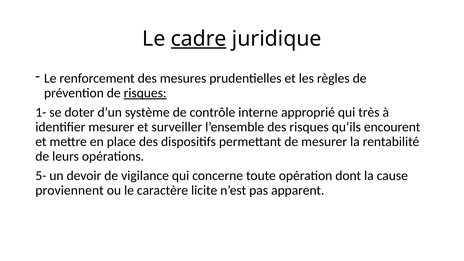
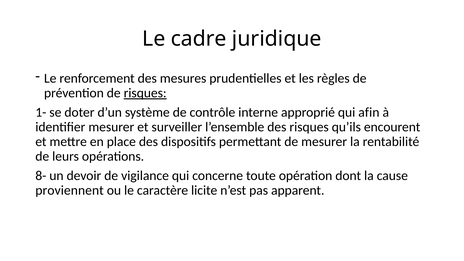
cadre underline: present -> none
très: très -> afin
5-: 5- -> 8-
